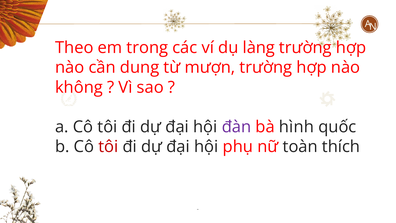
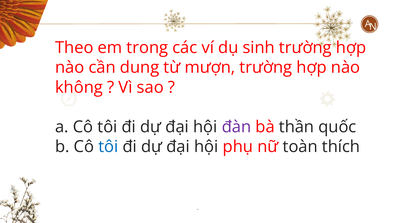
làng: làng -> sinh
hình: hình -> thần
tôi at (108, 147) colour: red -> blue
